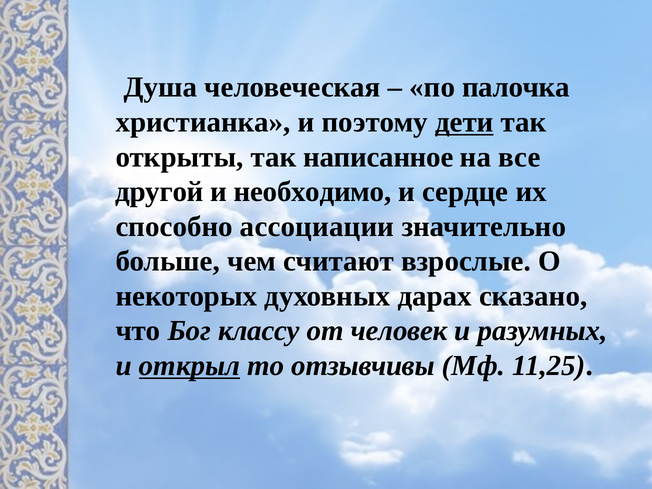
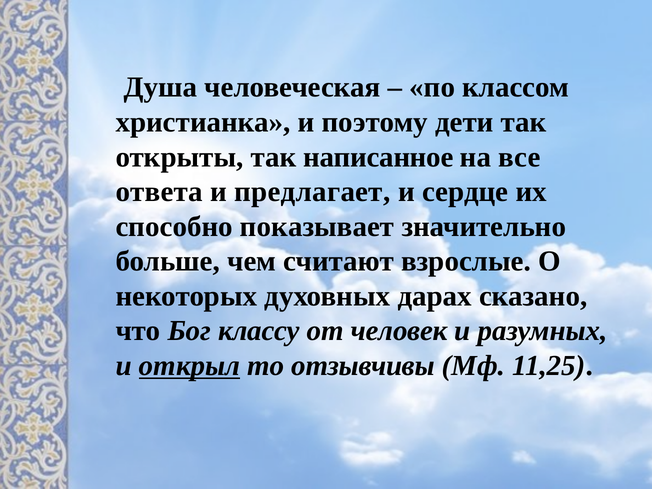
палочка: палочка -> классом
дети underline: present -> none
другой: другой -> ответа
необходимо: необходимо -> предлагает
ассоциации: ассоциации -> показывает
